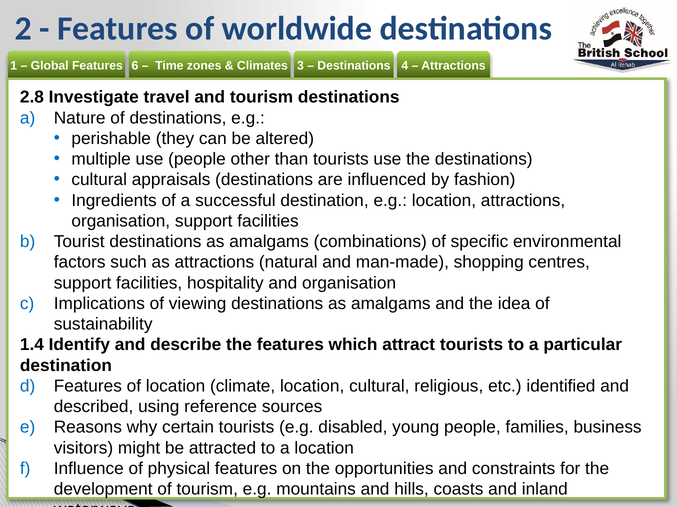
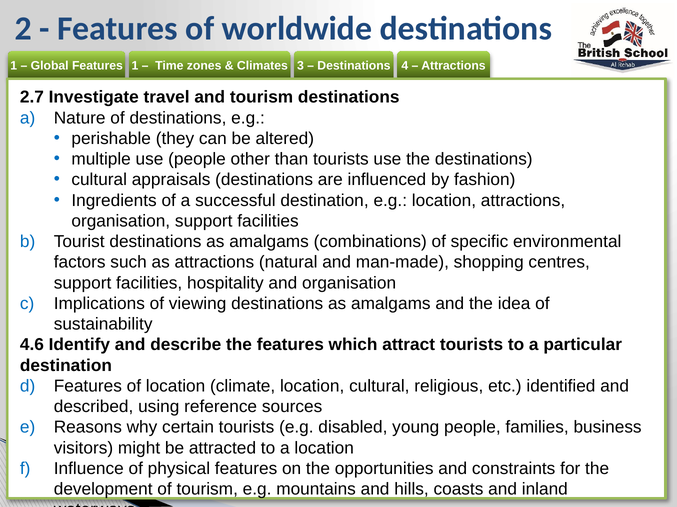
Features 6: 6 -> 1
2.8: 2.8 -> 2.7
1.4: 1.4 -> 4.6
